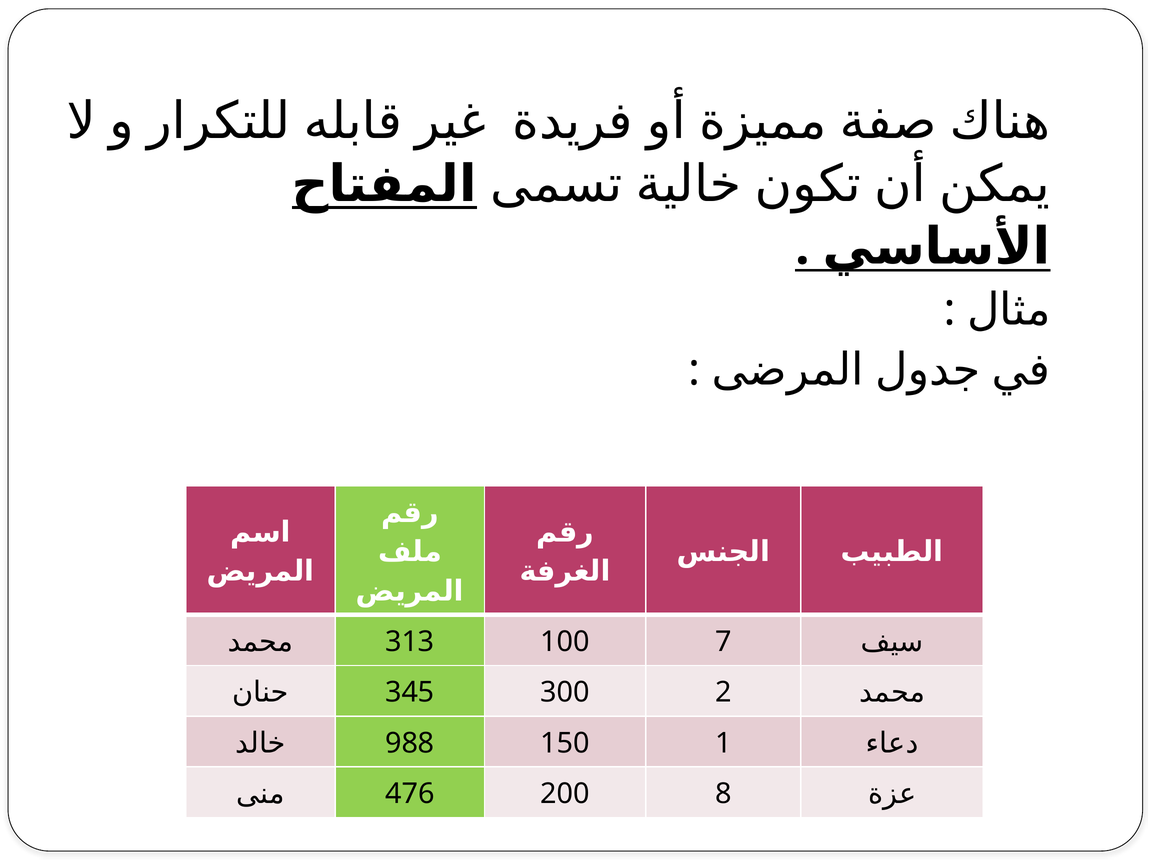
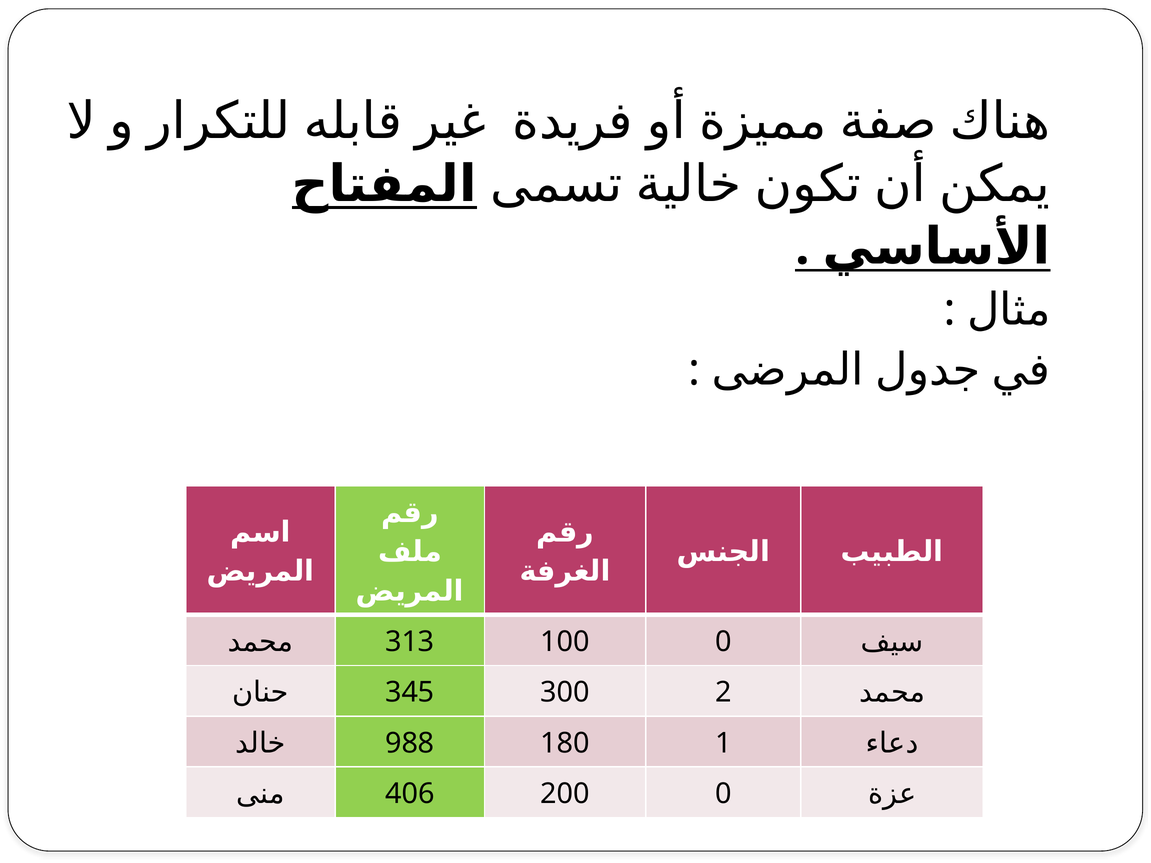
100 7: 7 -> 0
150: 150 -> 180
476: 476 -> 406
200 8: 8 -> 0
